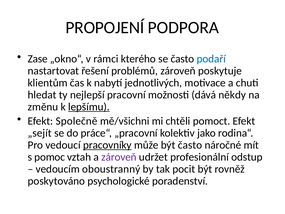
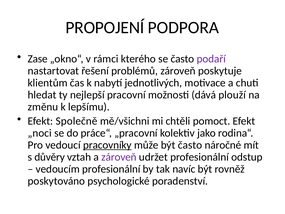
podaří colour: blue -> purple
někdy: někdy -> plouží
lepšímu underline: present -> none
„sejít: „sejít -> „noci
pomoc: pomoc -> důvěry
vedoucím oboustranný: oboustranný -> profesionální
pocit: pocit -> navíc
